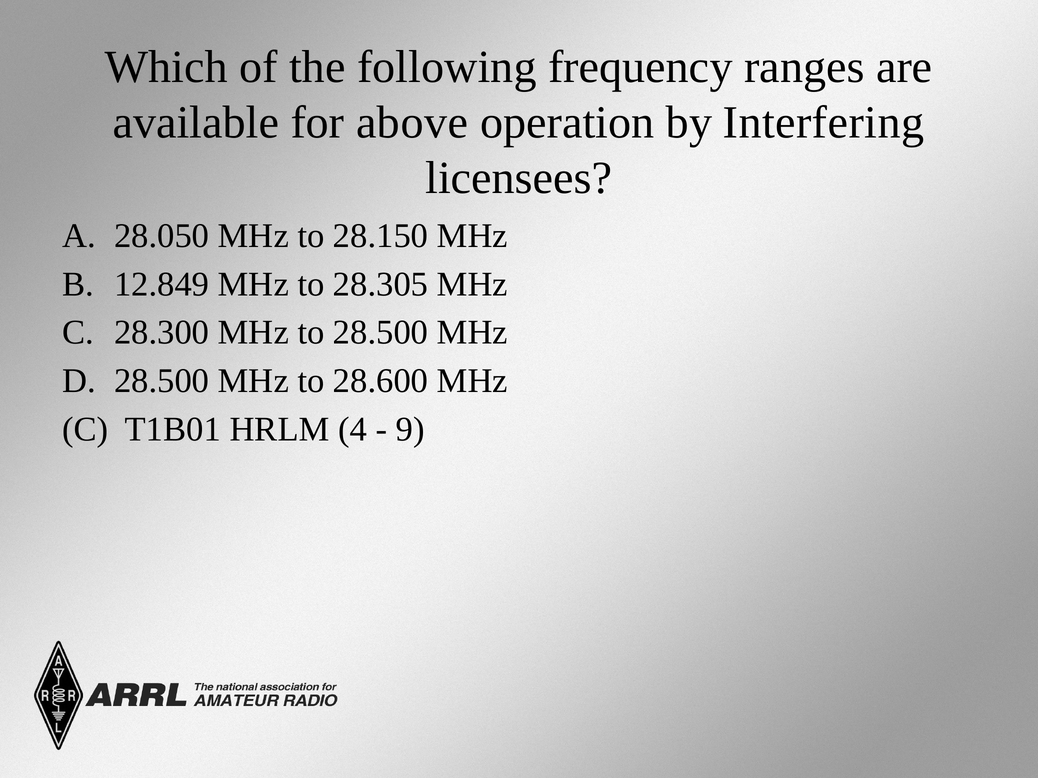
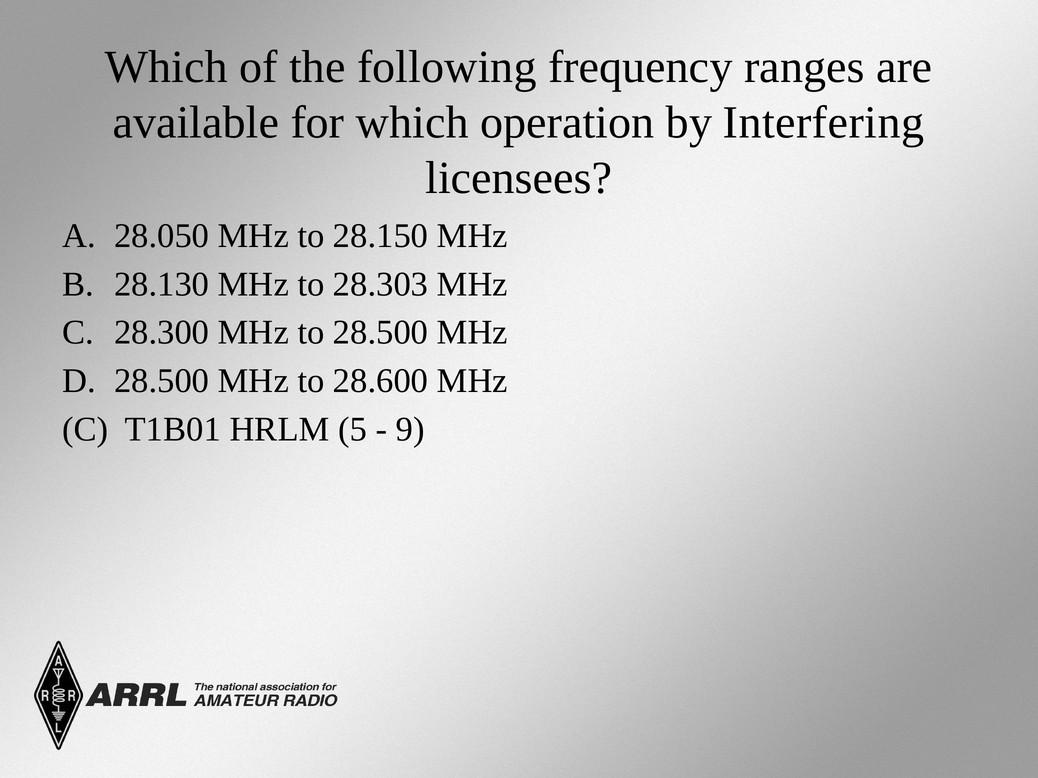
for above: above -> which
12.849: 12.849 -> 28.130
28.305: 28.305 -> 28.303
4: 4 -> 5
